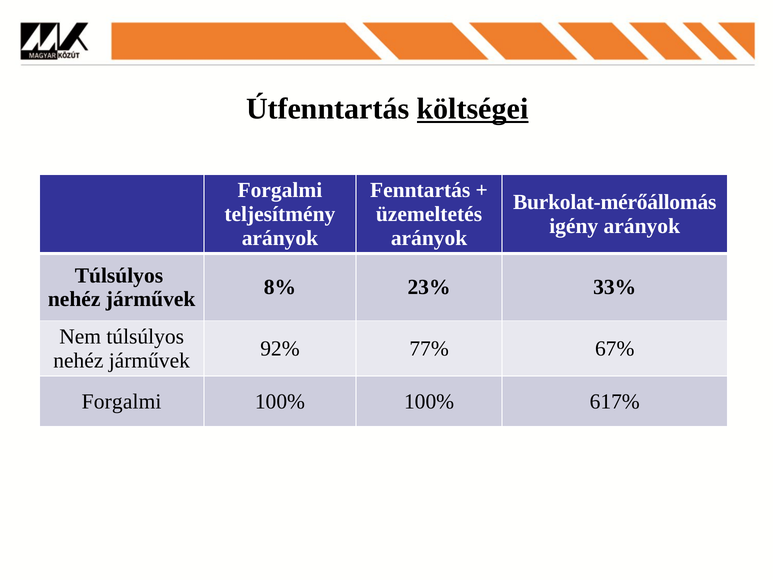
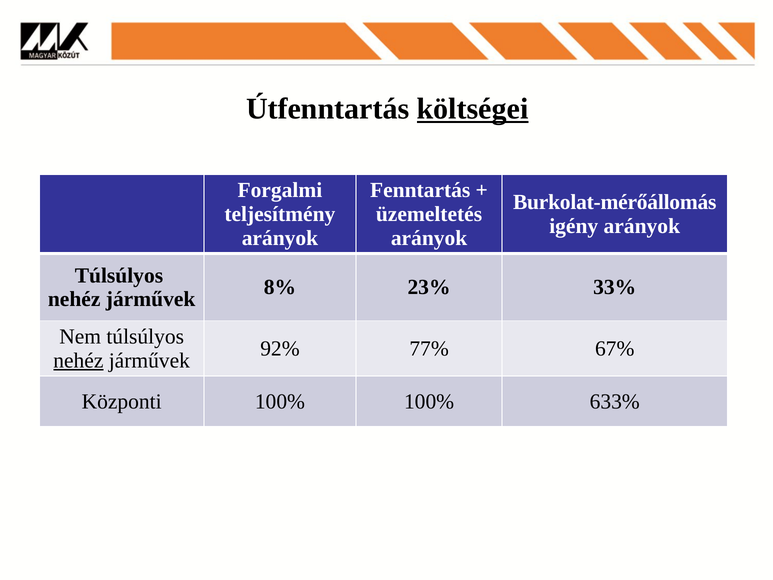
nehéz at (78, 360) underline: none -> present
Forgalmi at (122, 401): Forgalmi -> Központi
617%: 617% -> 633%
